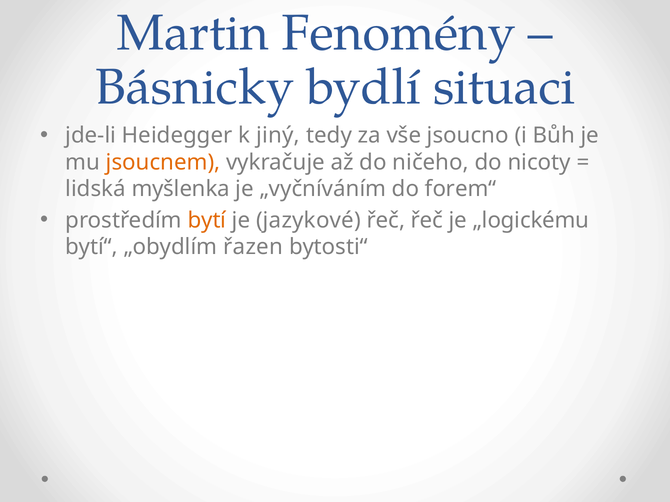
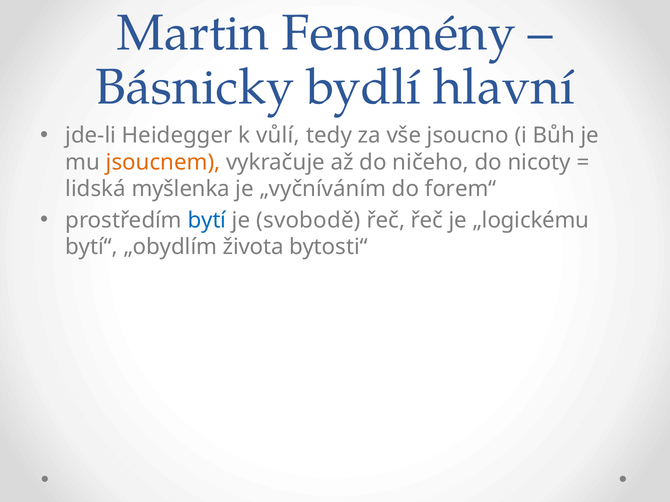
situaci: situaci -> hlavní
jiný: jiný -> vůlí
bytí colour: orange -> blue
jazykové: jazykové -> svobodě
řazen: řazen -> života
